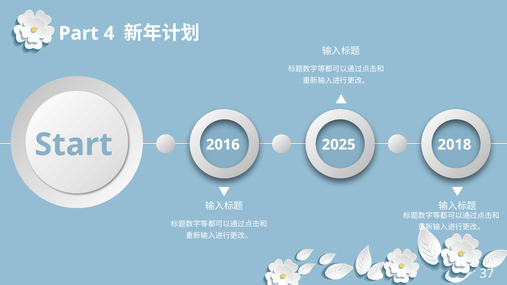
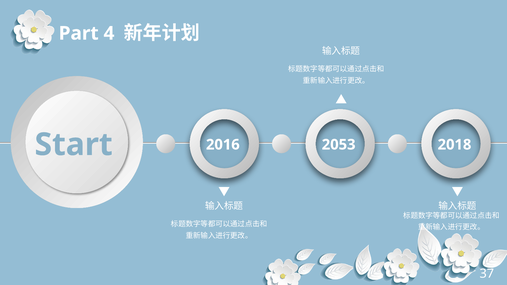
2025: 2025 -> 2053
